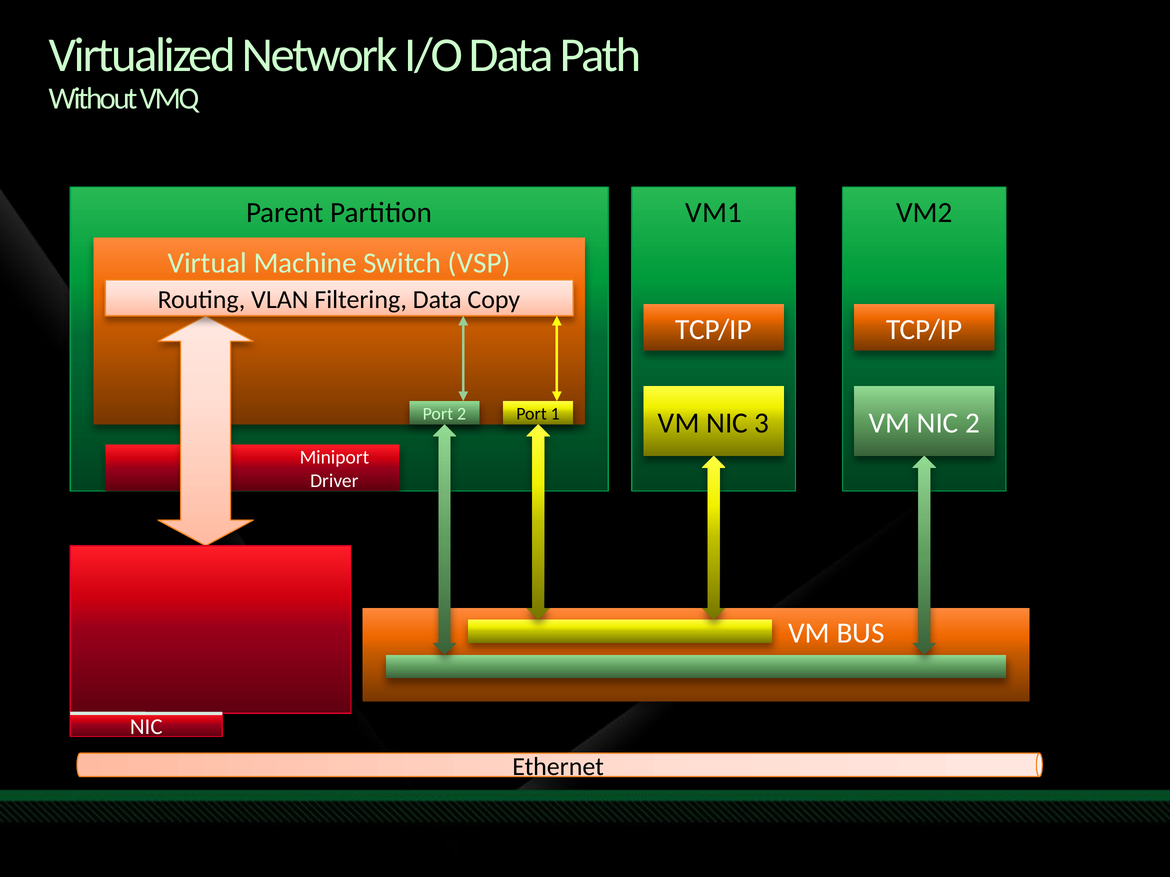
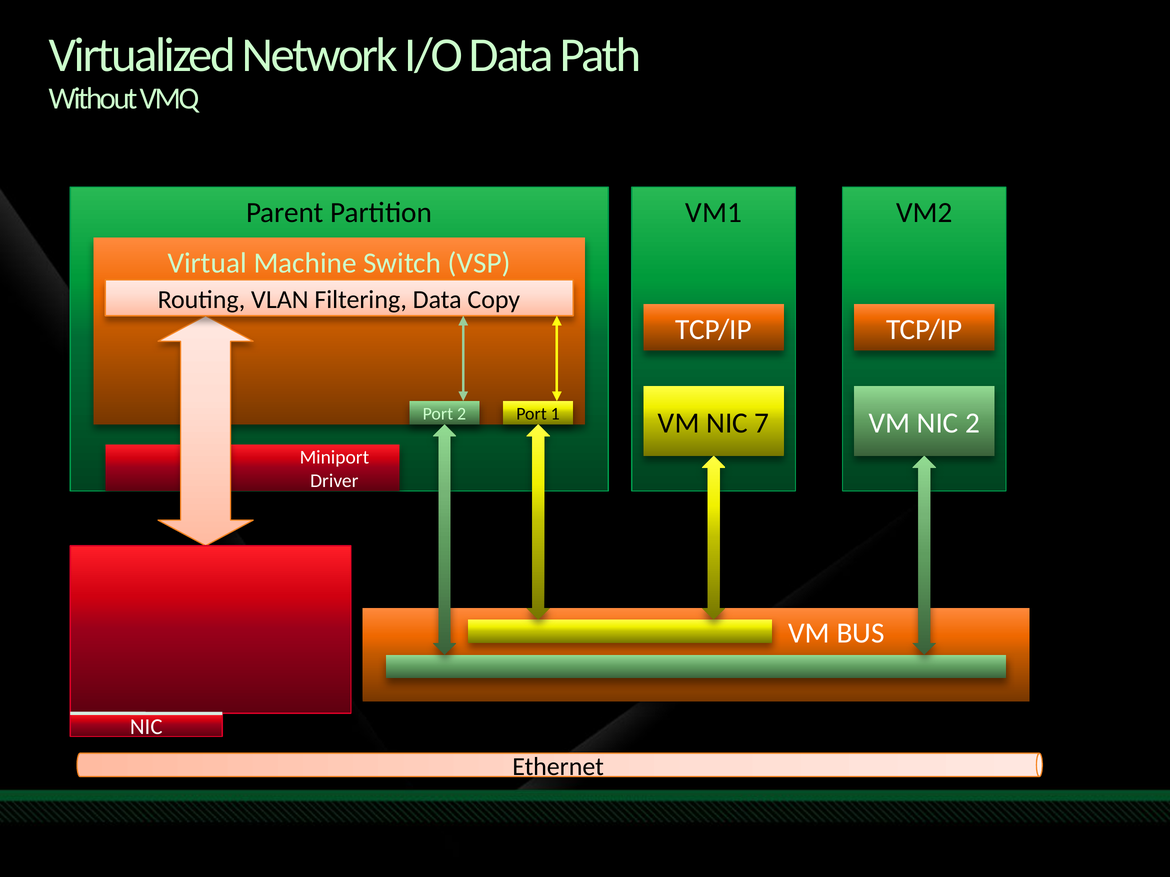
3: 3 -> 7
